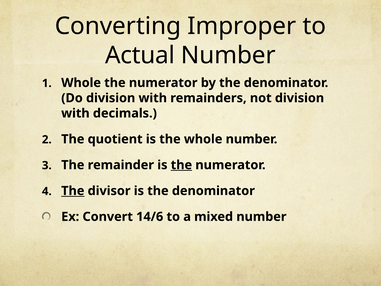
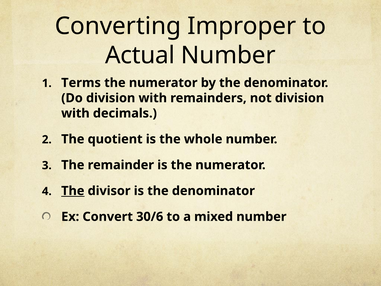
Whole at (81, 83): Whole -> Terms
the at (181, 165) underline: present -> none
14/6: 14/6 -> 30/6
